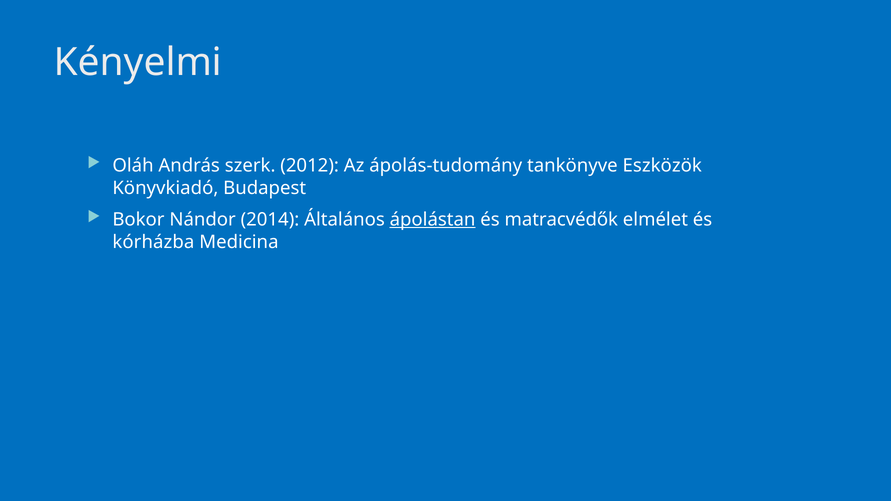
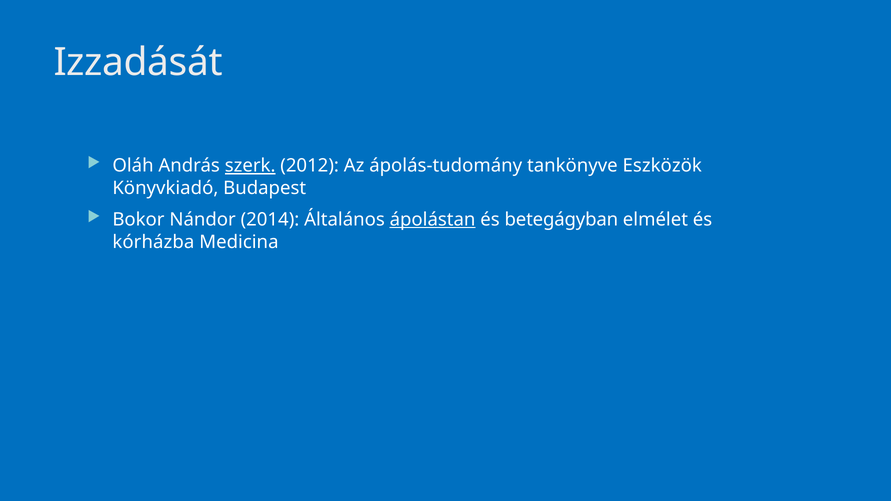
Kényelmi: Kényelmi -> Izzadását
szerk underline: none -> present
matracvédők: matracvédők -> betegágyban
